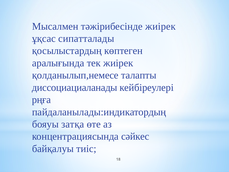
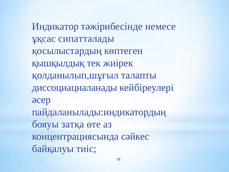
Мысалмен: Мысалмен -> Индикатор
тәжірибесінде жиірек: жиірек -> немесе
аралығында: аралығында -> қышқылдық
қолданылып,немесе: қолданылып,немесе -> қолданылып,шұғыл
рңға: рңға -> әсер
